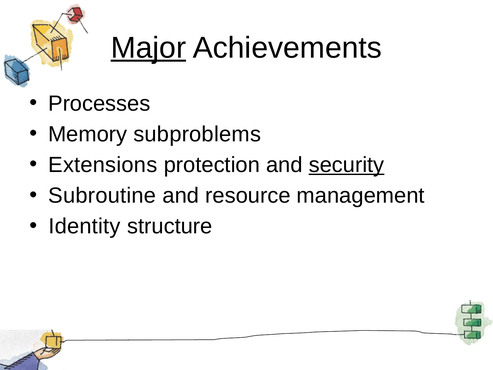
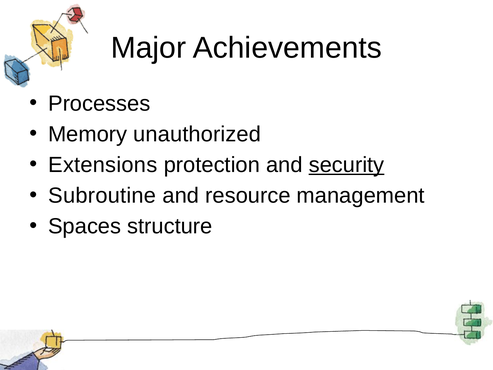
Major underline: present -> none
subproblems: subproblems -> unauthorized
Identity: Identity -> Spaces
